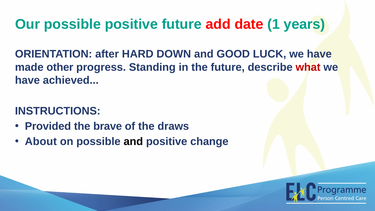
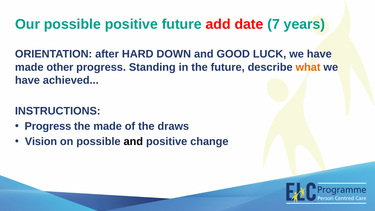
1: 1 -> 7
what colour: red -> orange
Provided at (48, 126): Provided -> Progress
the brave: brave -> made
About: About -> Vision
